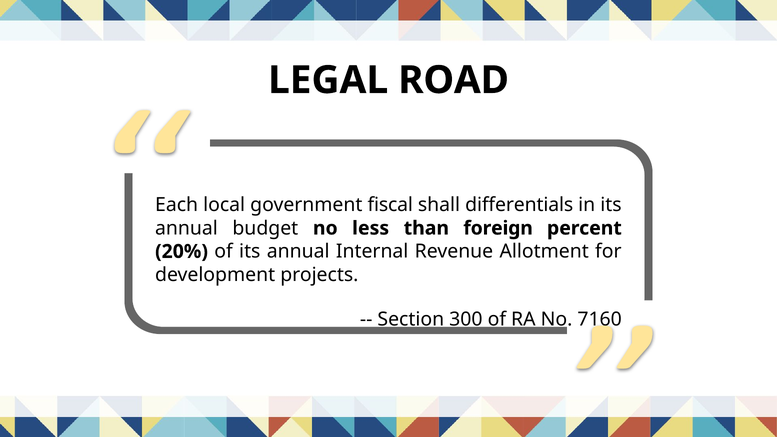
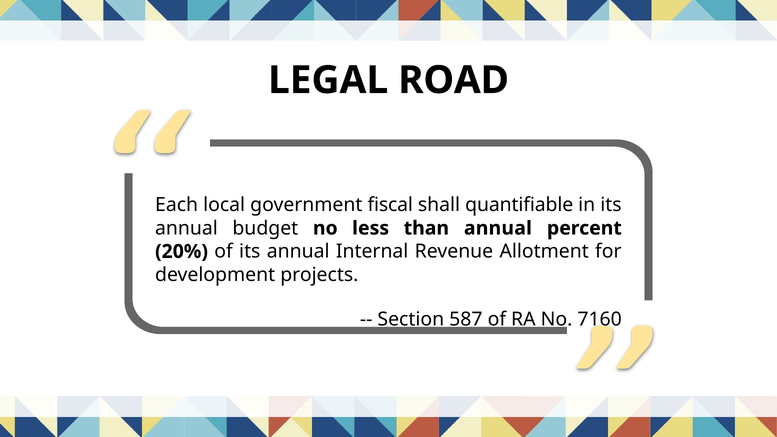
differentials: differentials -> quantifiable
than foreign: foreign -> annual
300: 300 -> 587
